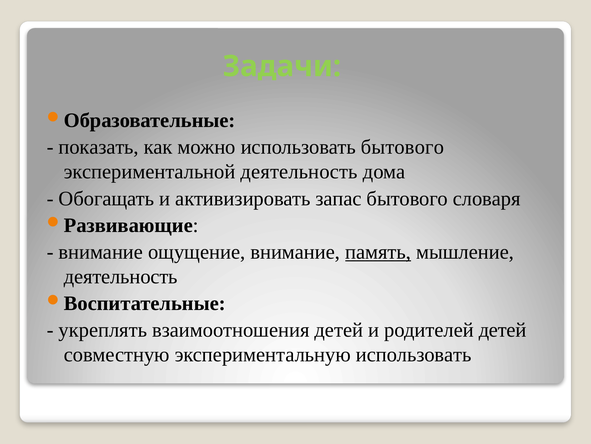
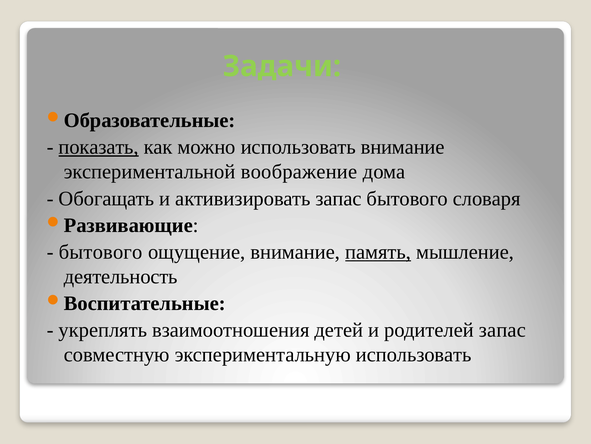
показать underline: none -> present
использовать бытового: бытового -> внимание
экспериментальной деятельность: деятельность -> воображение
внимание at (101, 252): внимание -> бытового
родителей детей: детей -> запас
